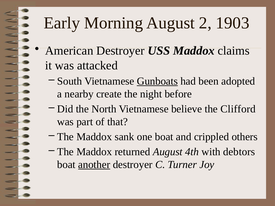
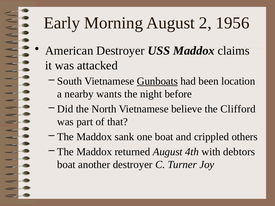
1903: 1903 -> 1956
adopted: adopted -> location
create: create -> wants
another underline: present -> none
